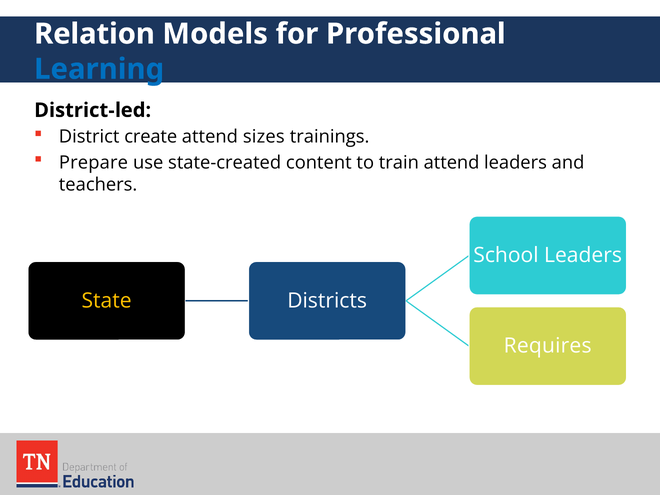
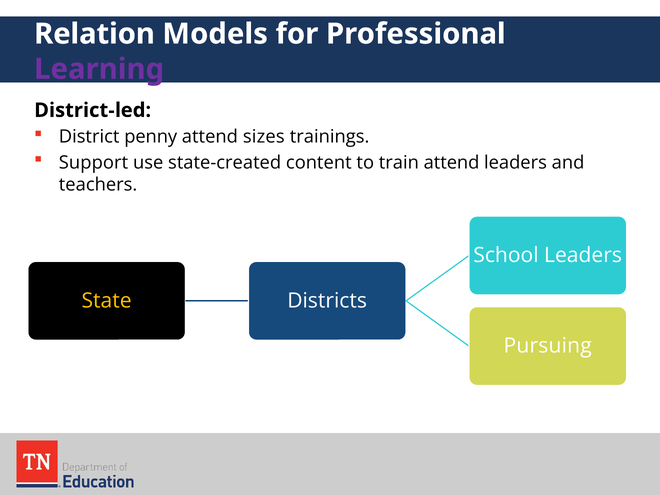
Learning colour: blue -> purple
create: create -> penny
Prepare: Prepare -> Support
Requires: Requires -> Pursuing
